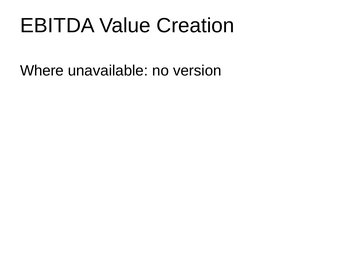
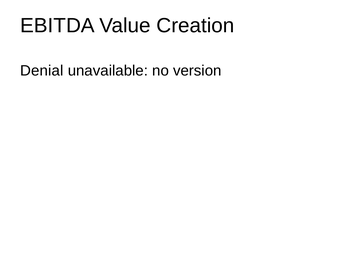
Where: Where -> Denial
